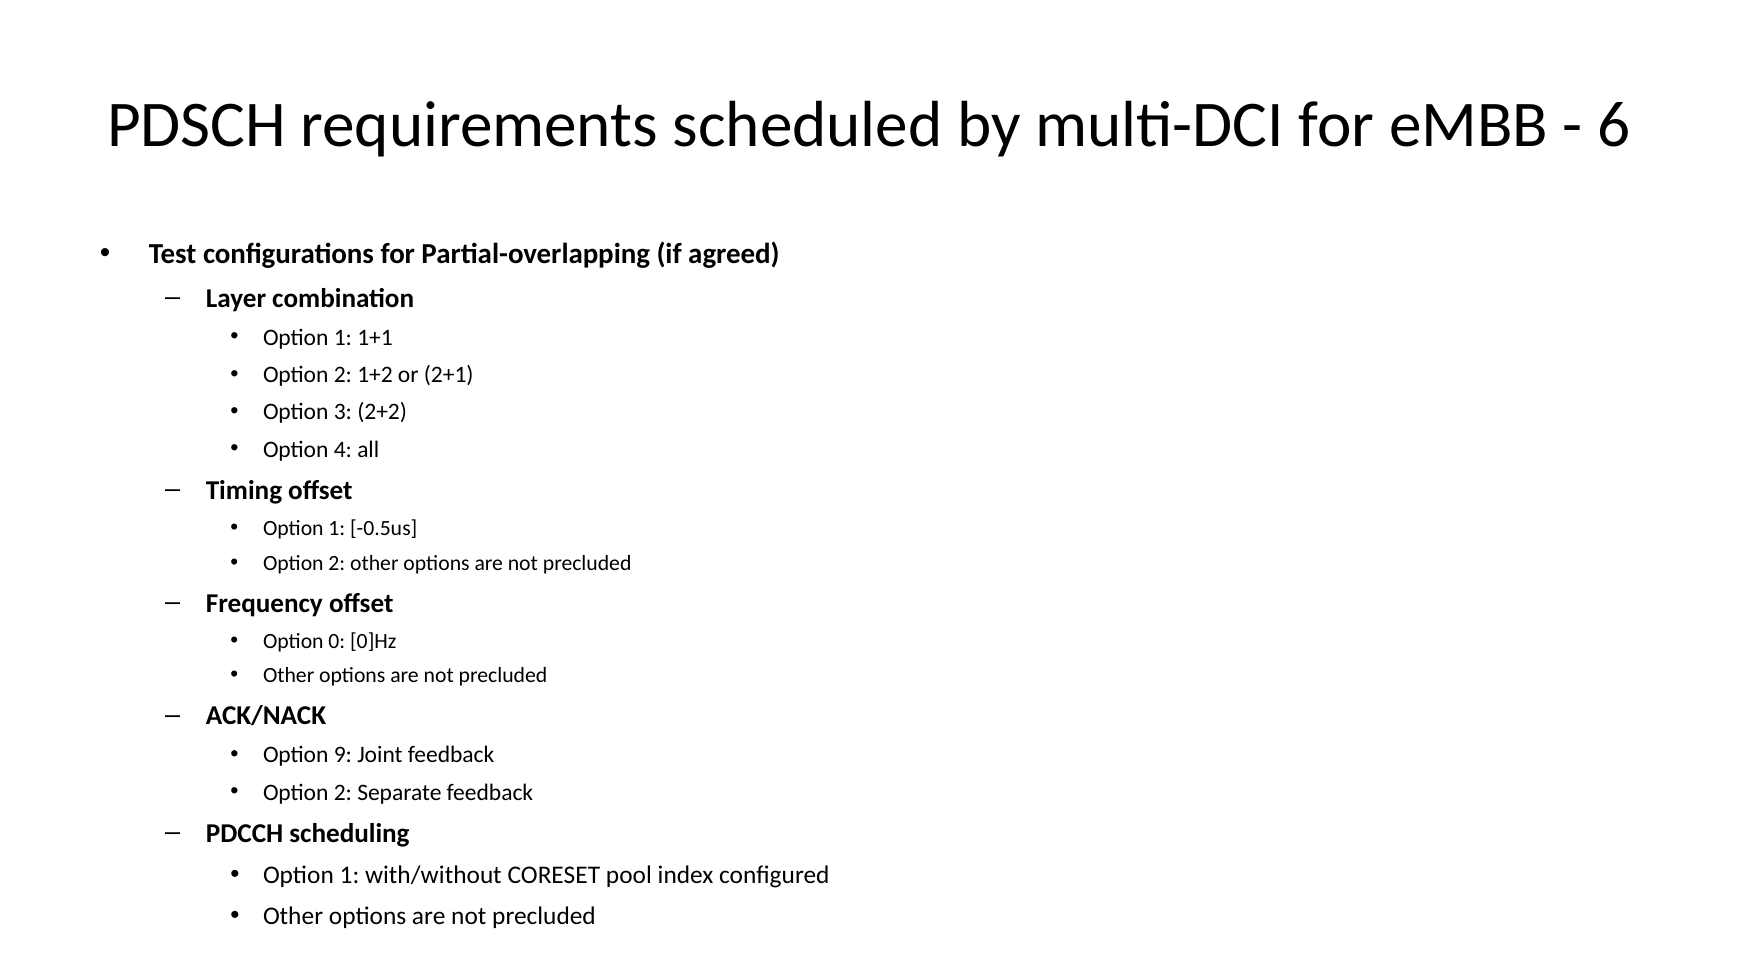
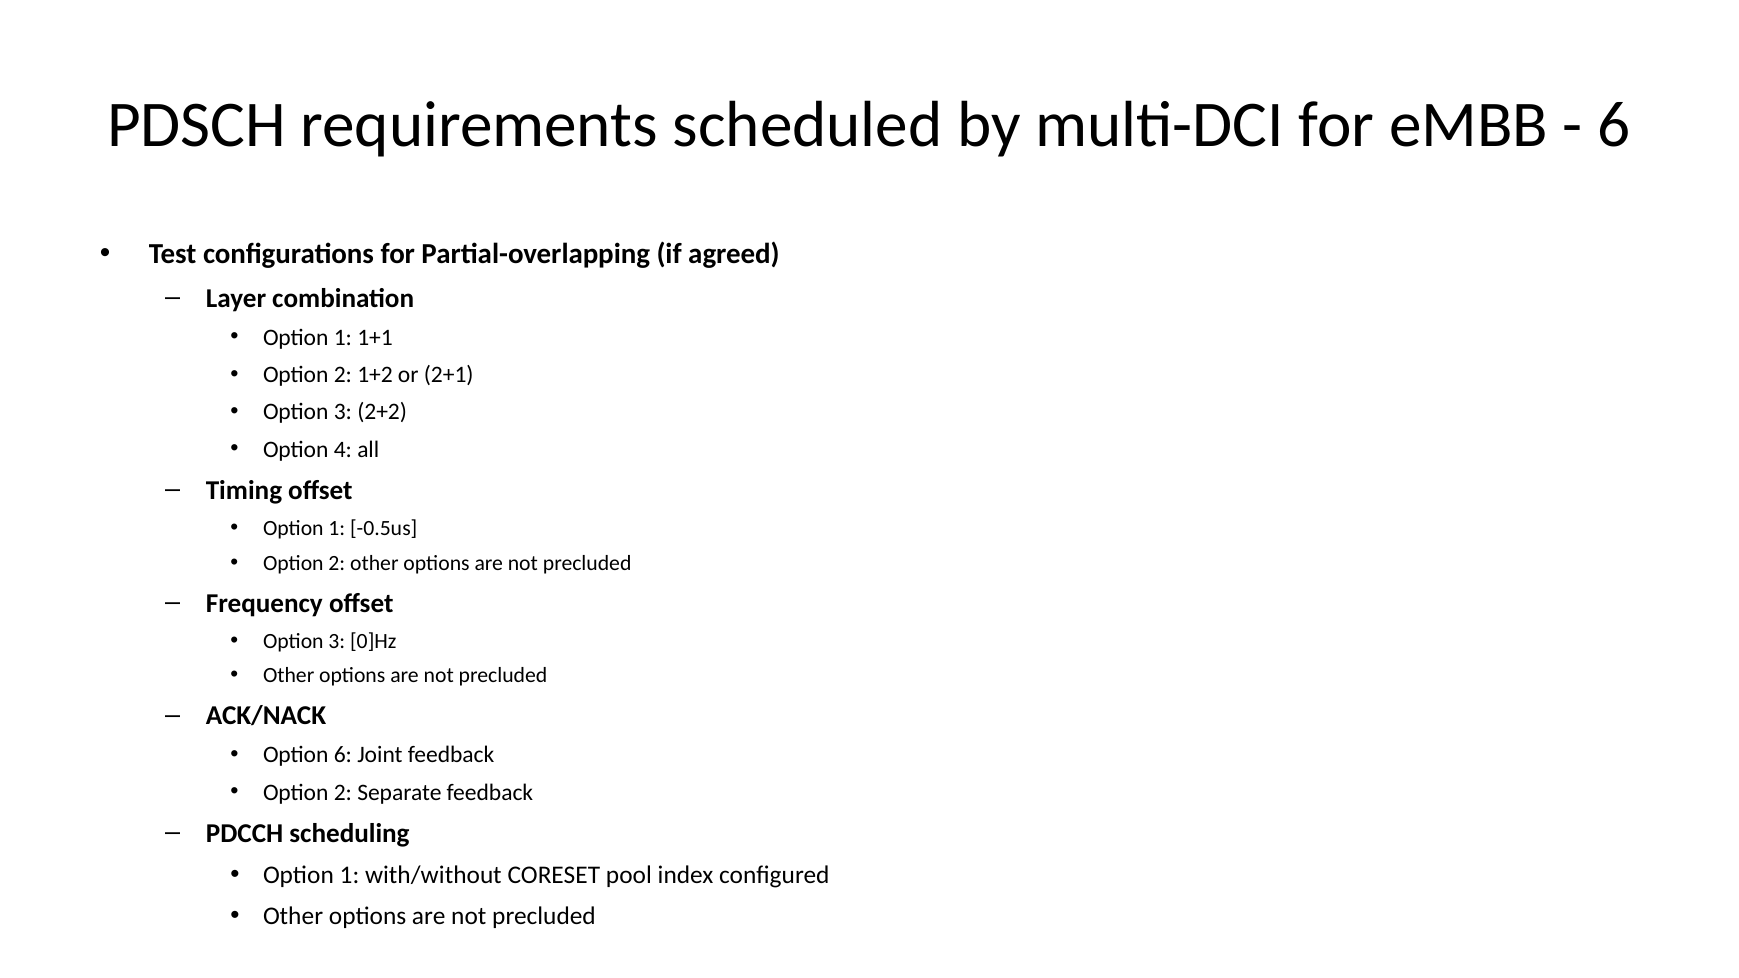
0 at (337, 641): 0 -> 3
Option 9: 9 -> 6
